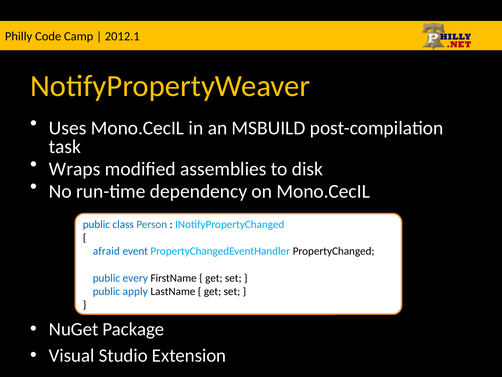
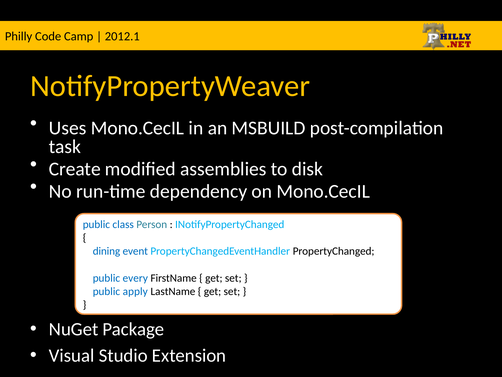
Wraps: Wraps -> Create
afraid: afraid -> dining
